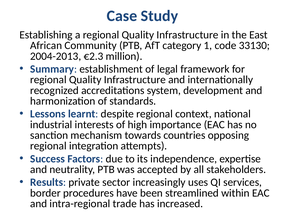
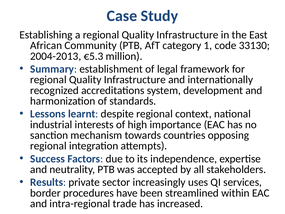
€2.3: €2.3 -> €5.3
